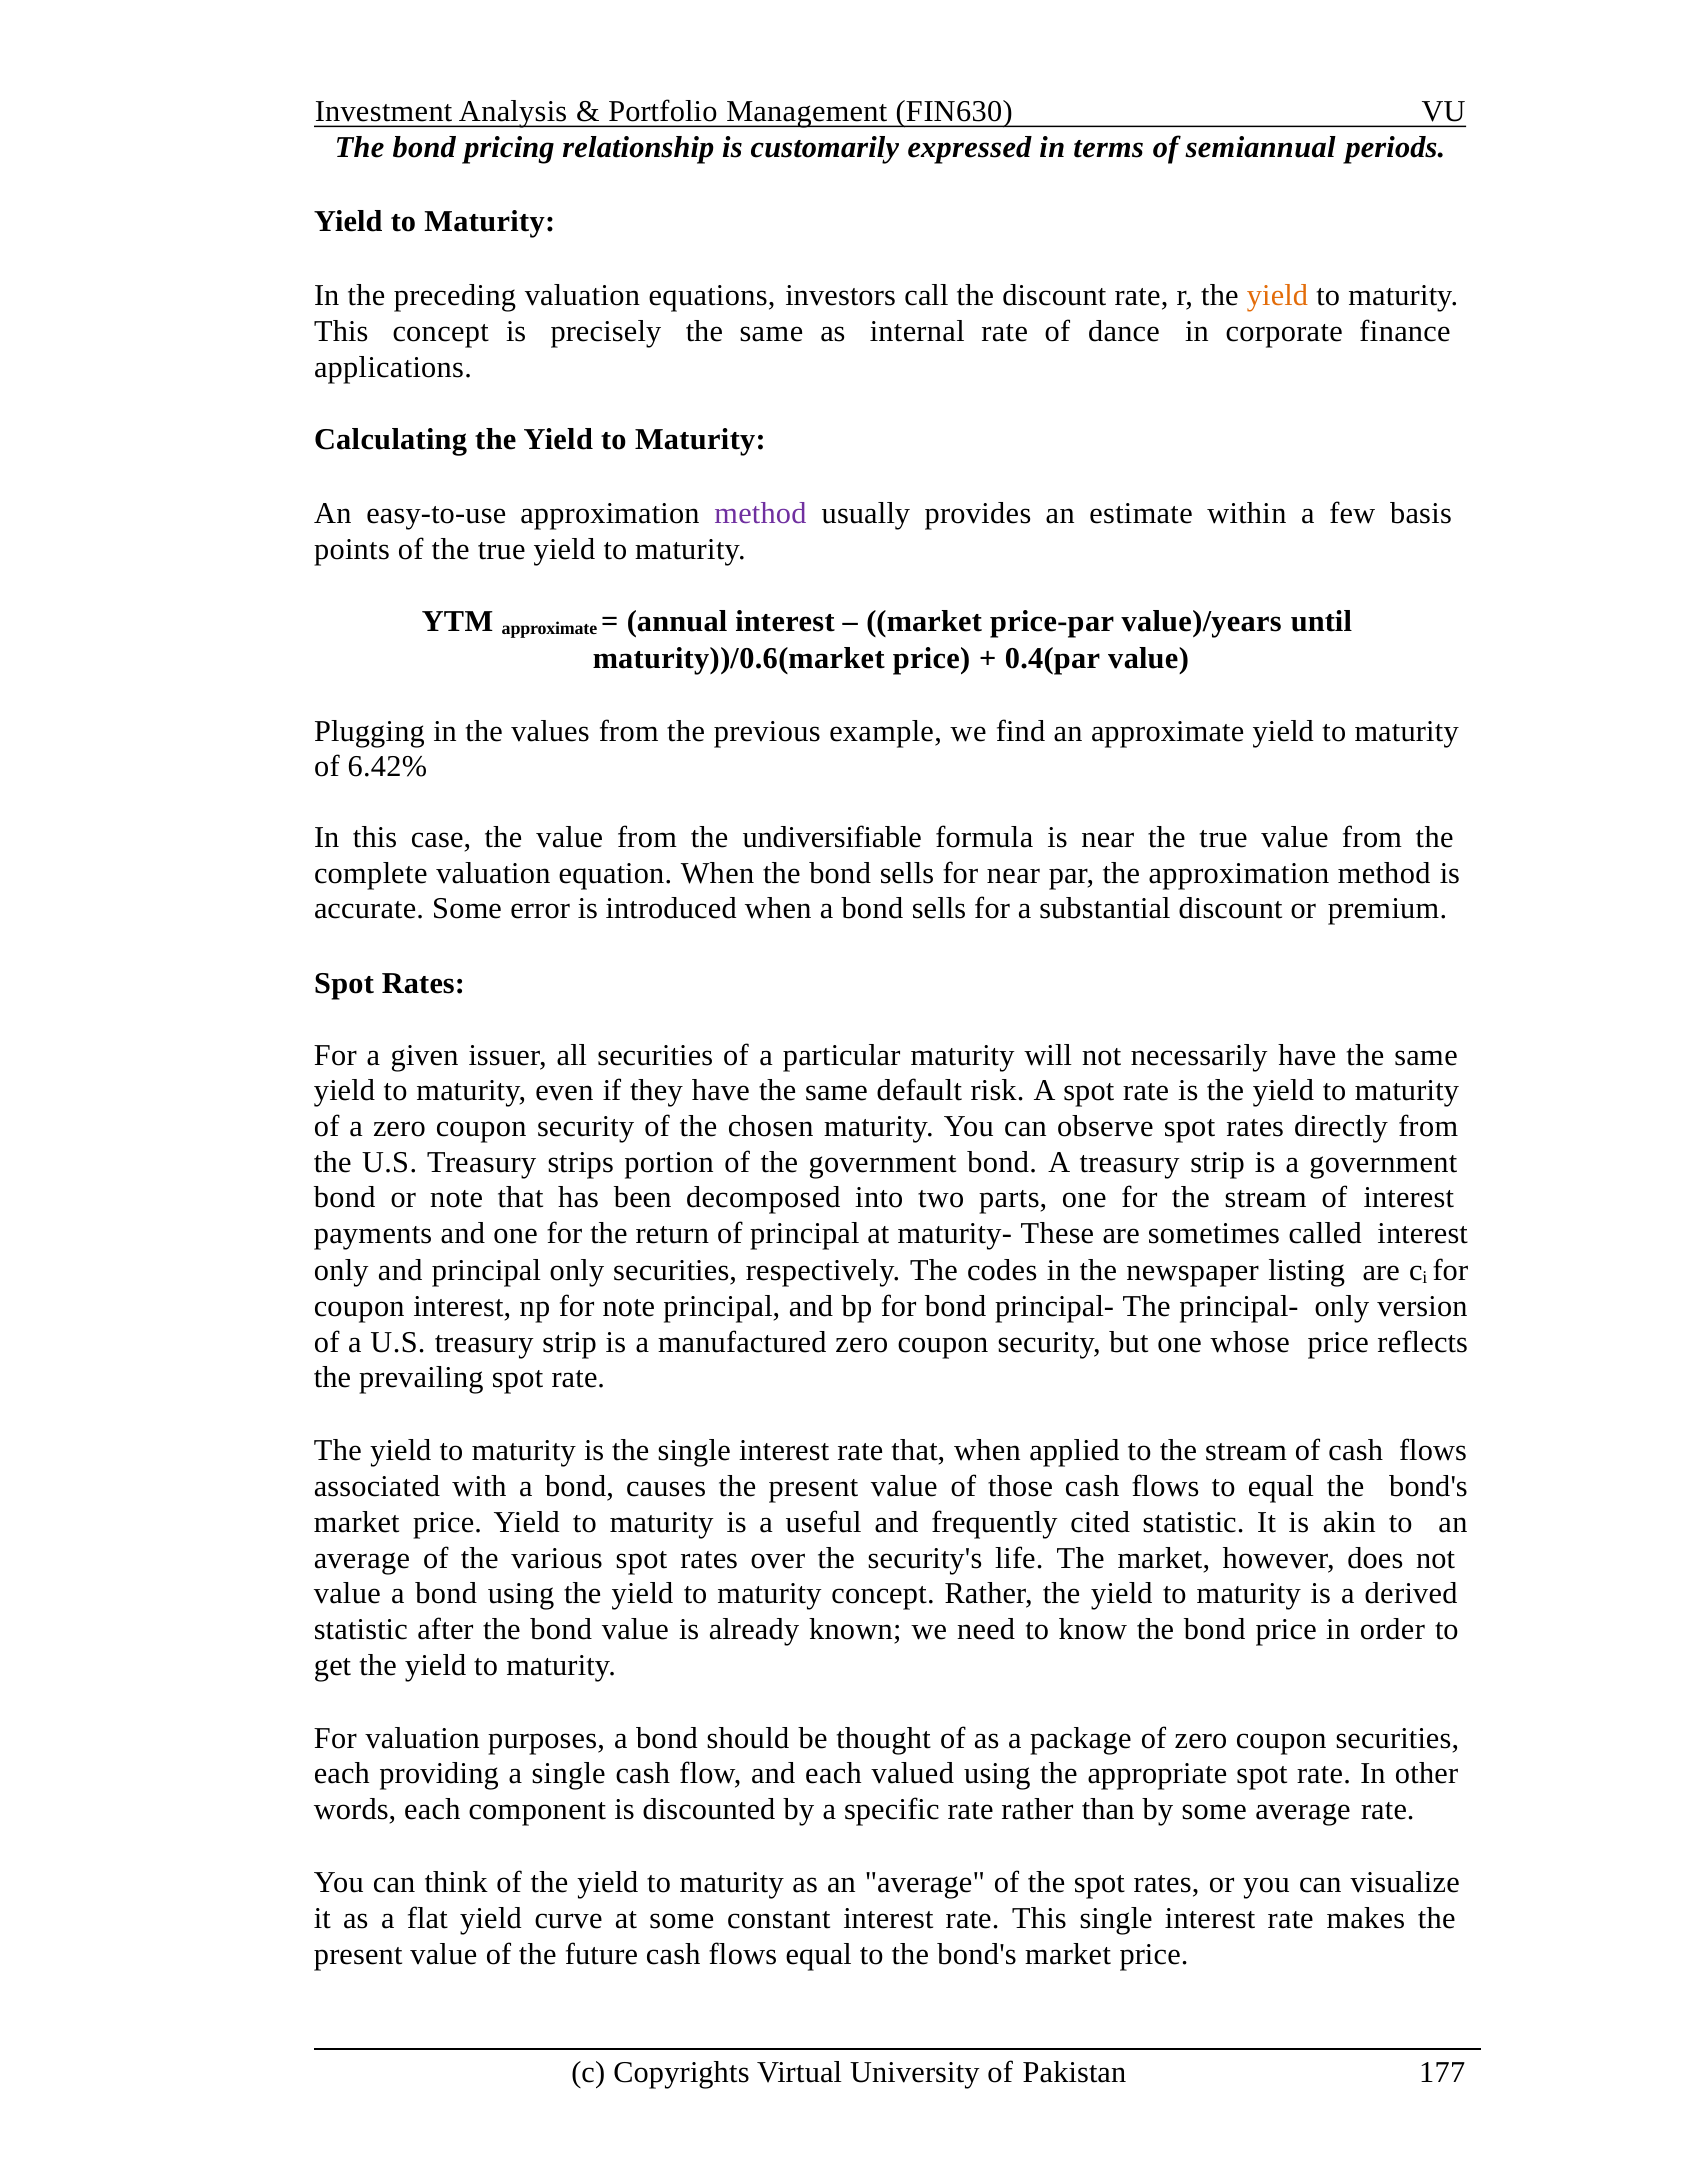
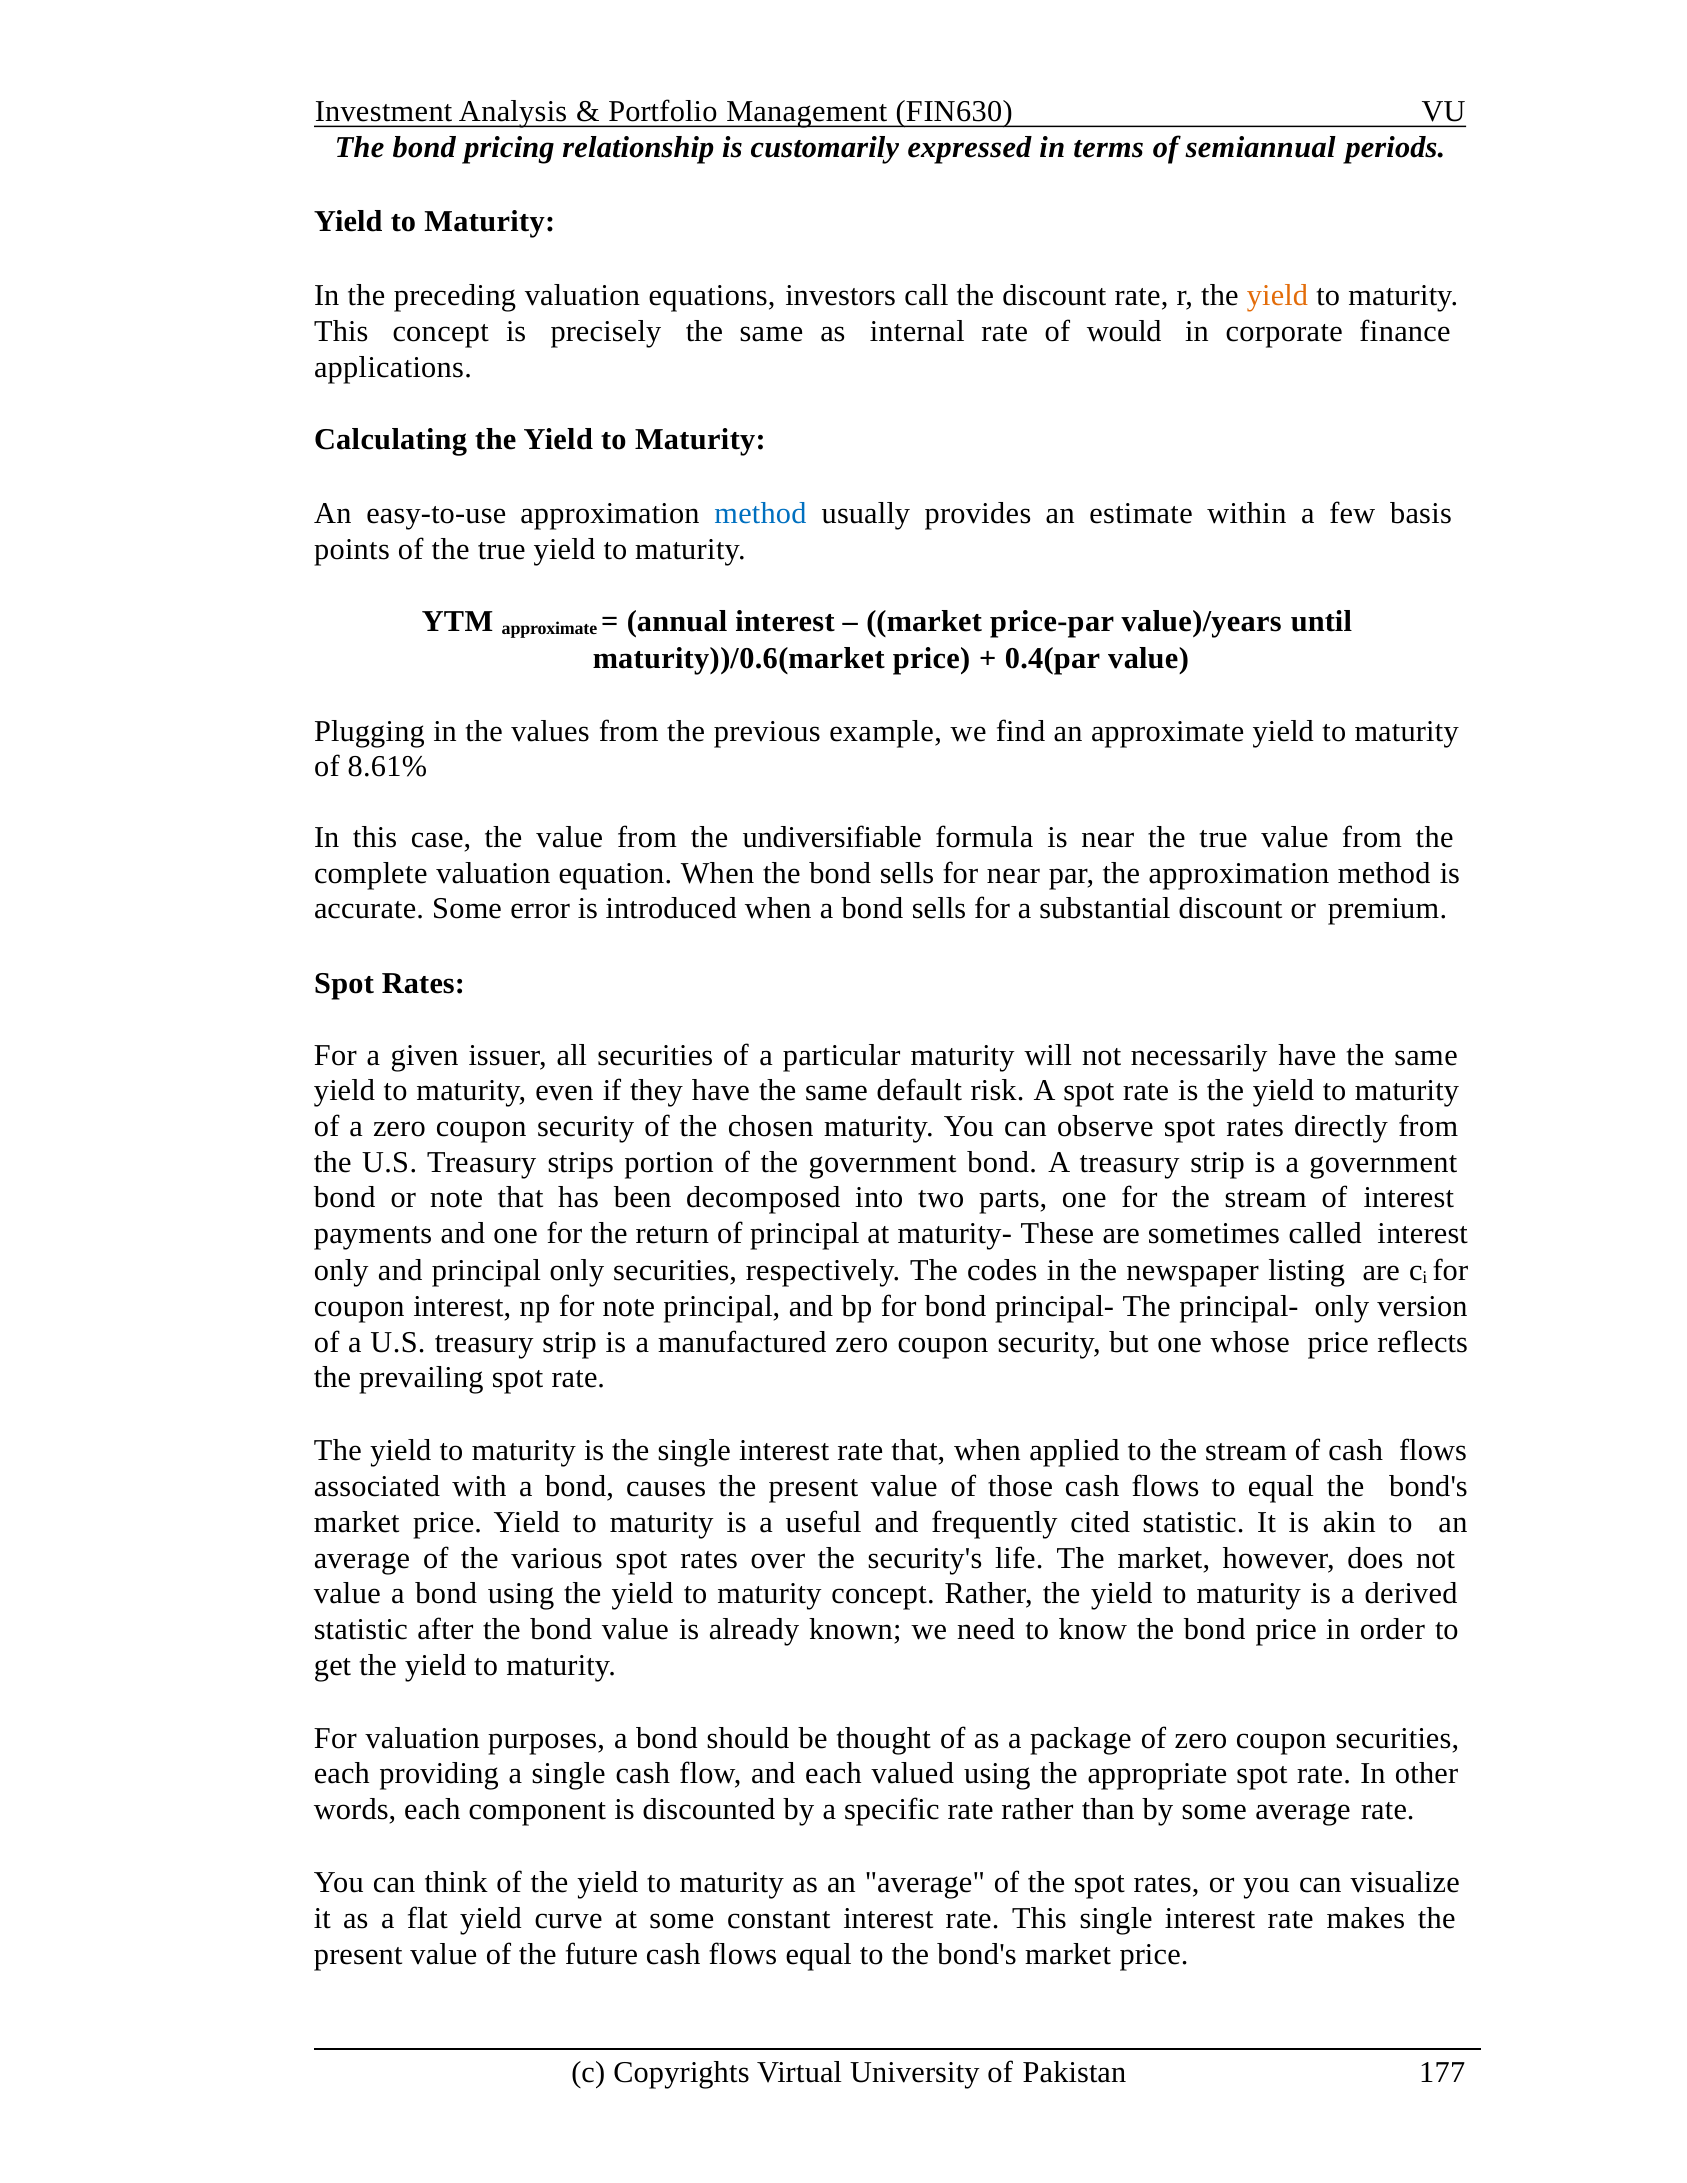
dance: dance -> would
method at (761, 513) colour: purple -> blue
6.42%: 6.42% -> 8.61%
